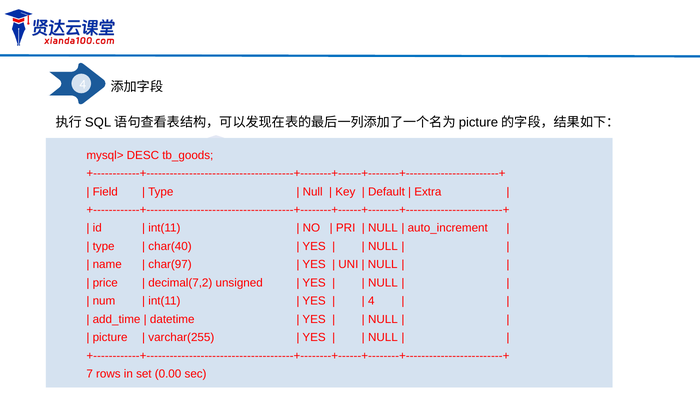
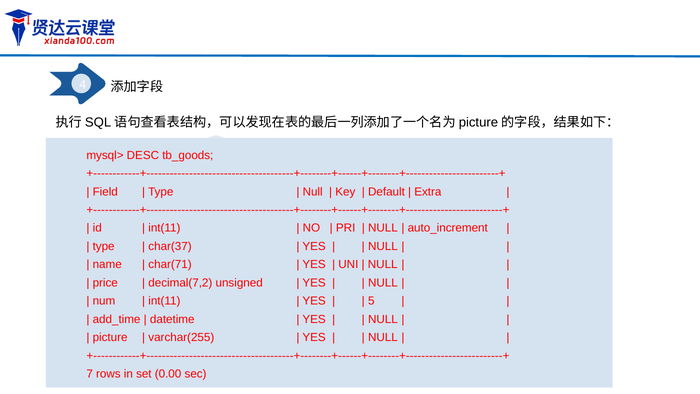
char(40: char(40 -> char(37
char(97: char(97 -> char(71
4 at (371, 301): 4 -> 5
